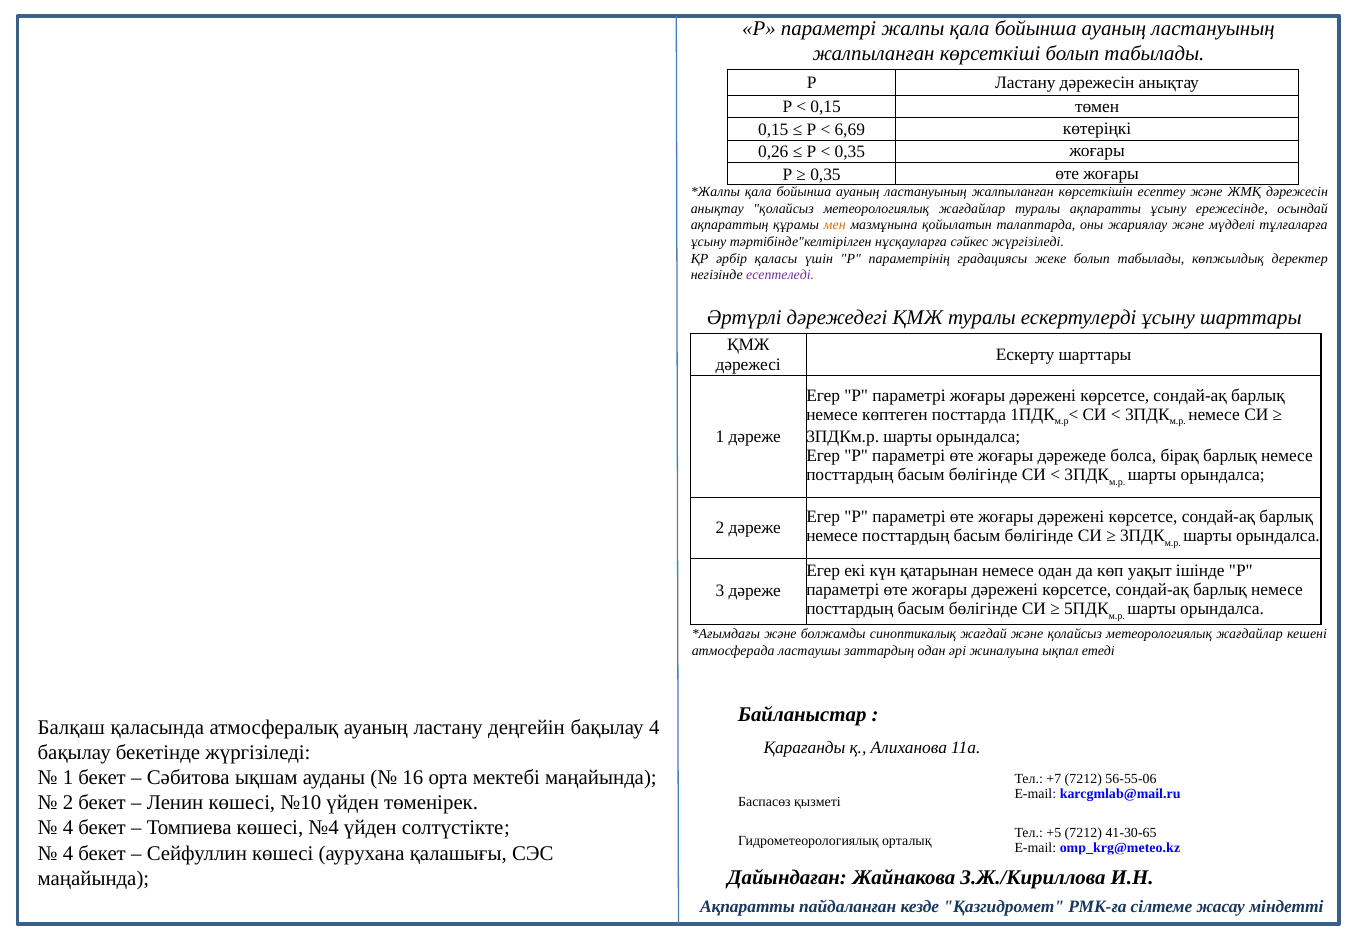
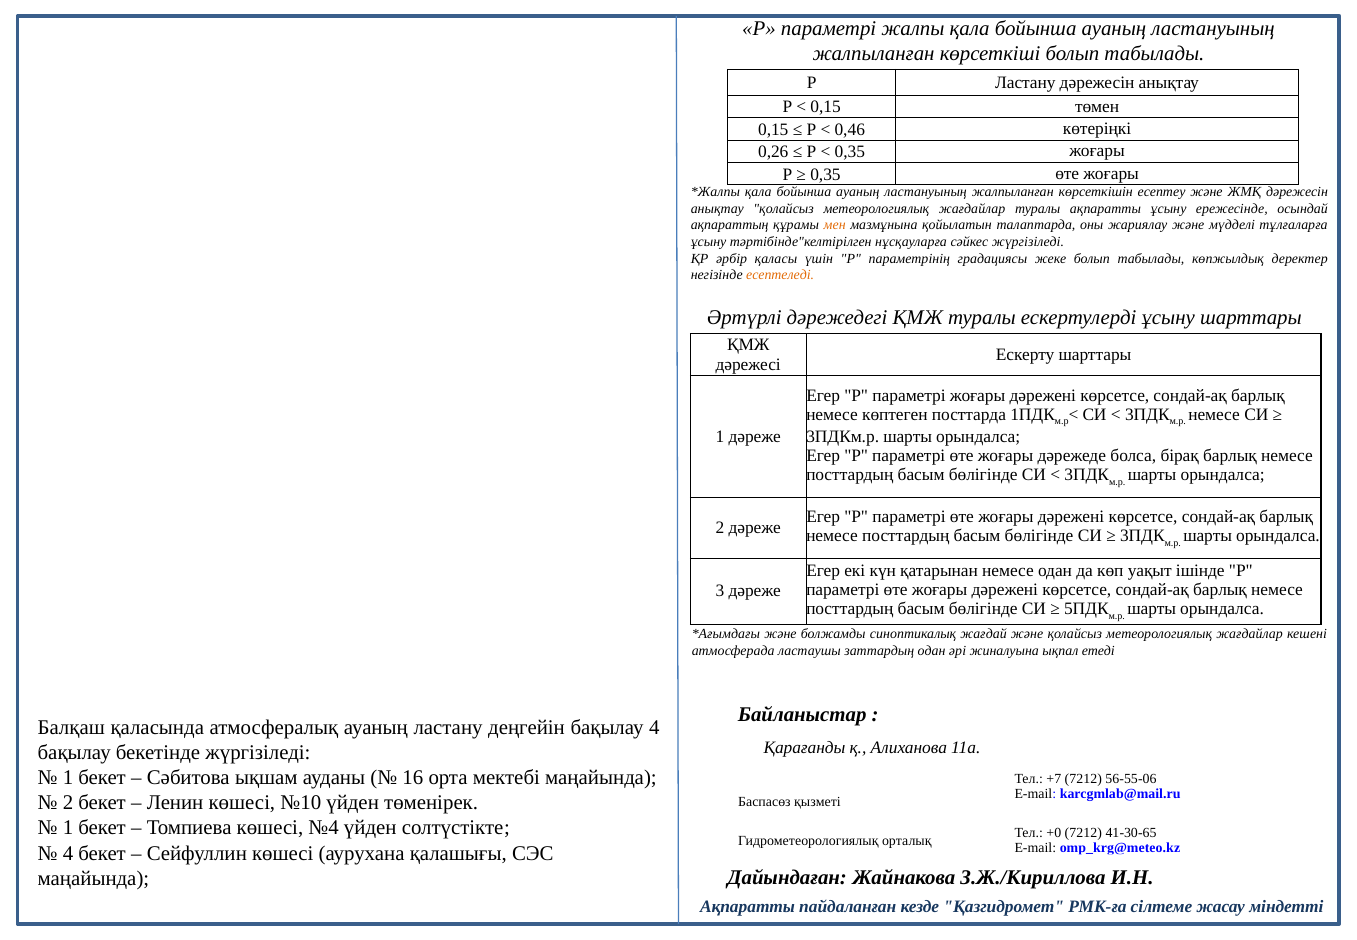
6,69: 6,69 -> 0,46
есептеледі colour: purple -> orange
4 at (68, 828): 4 -> 1
+5: +5 -> +0
